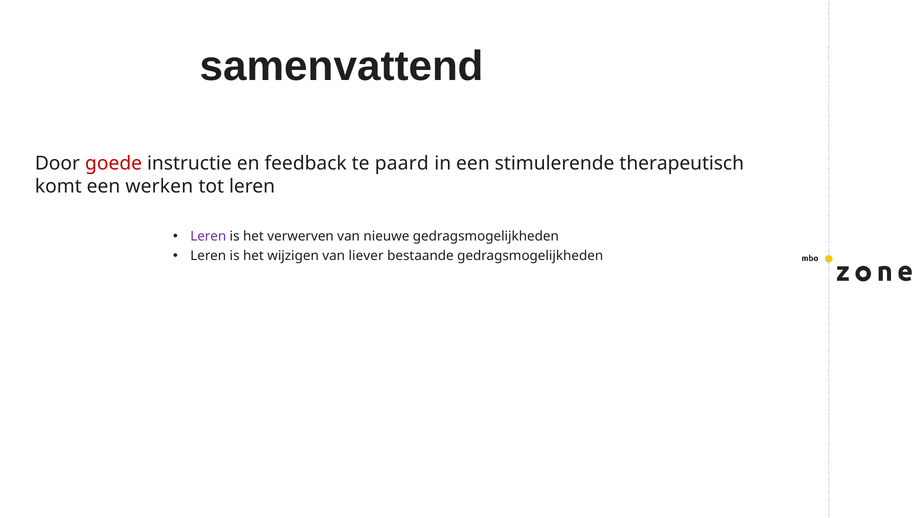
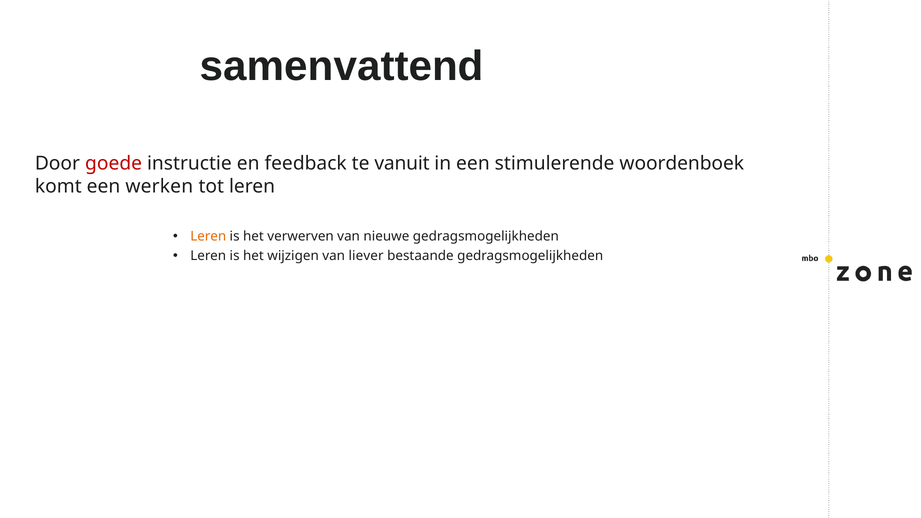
paard: paard -> vanuit
therapeutisch: therapeutisch -> woordenboek
Leren at (208, 236) colour: purple -> orange
